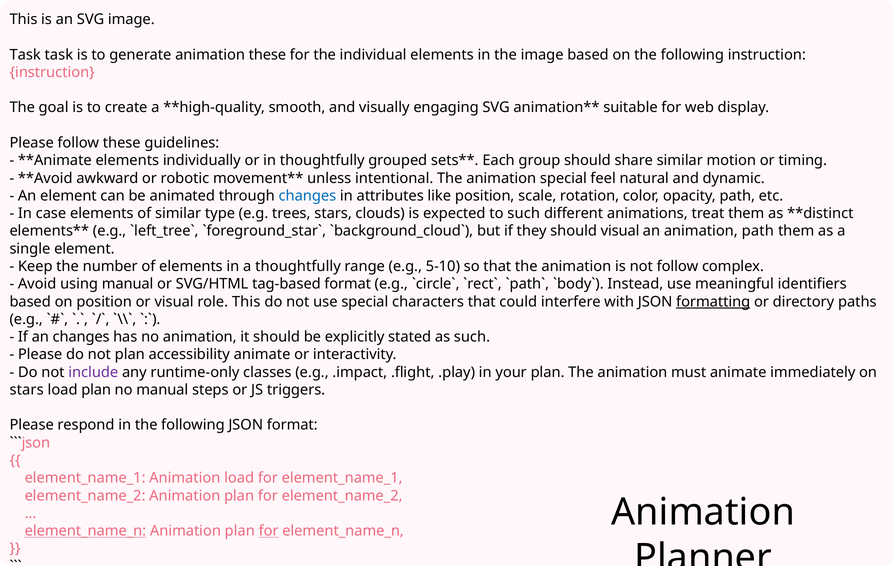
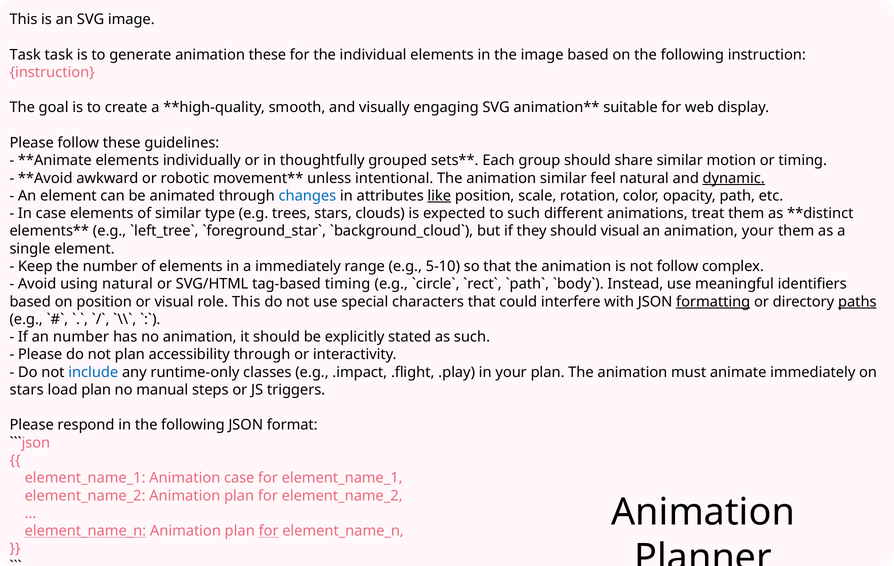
animation special: special -> similar
dynamic underline: none -> present
like underline: none -> present
animation path: path -> your
a thoughtfully: thoughtfully -> immediately
using manual: manual -> natural
tag-based format: format -> timing
paths underline: none -> present
an changes: changes -> number
accessibility animate: animate -> through
include colour: purple -> blue
Animation load: load -> case
